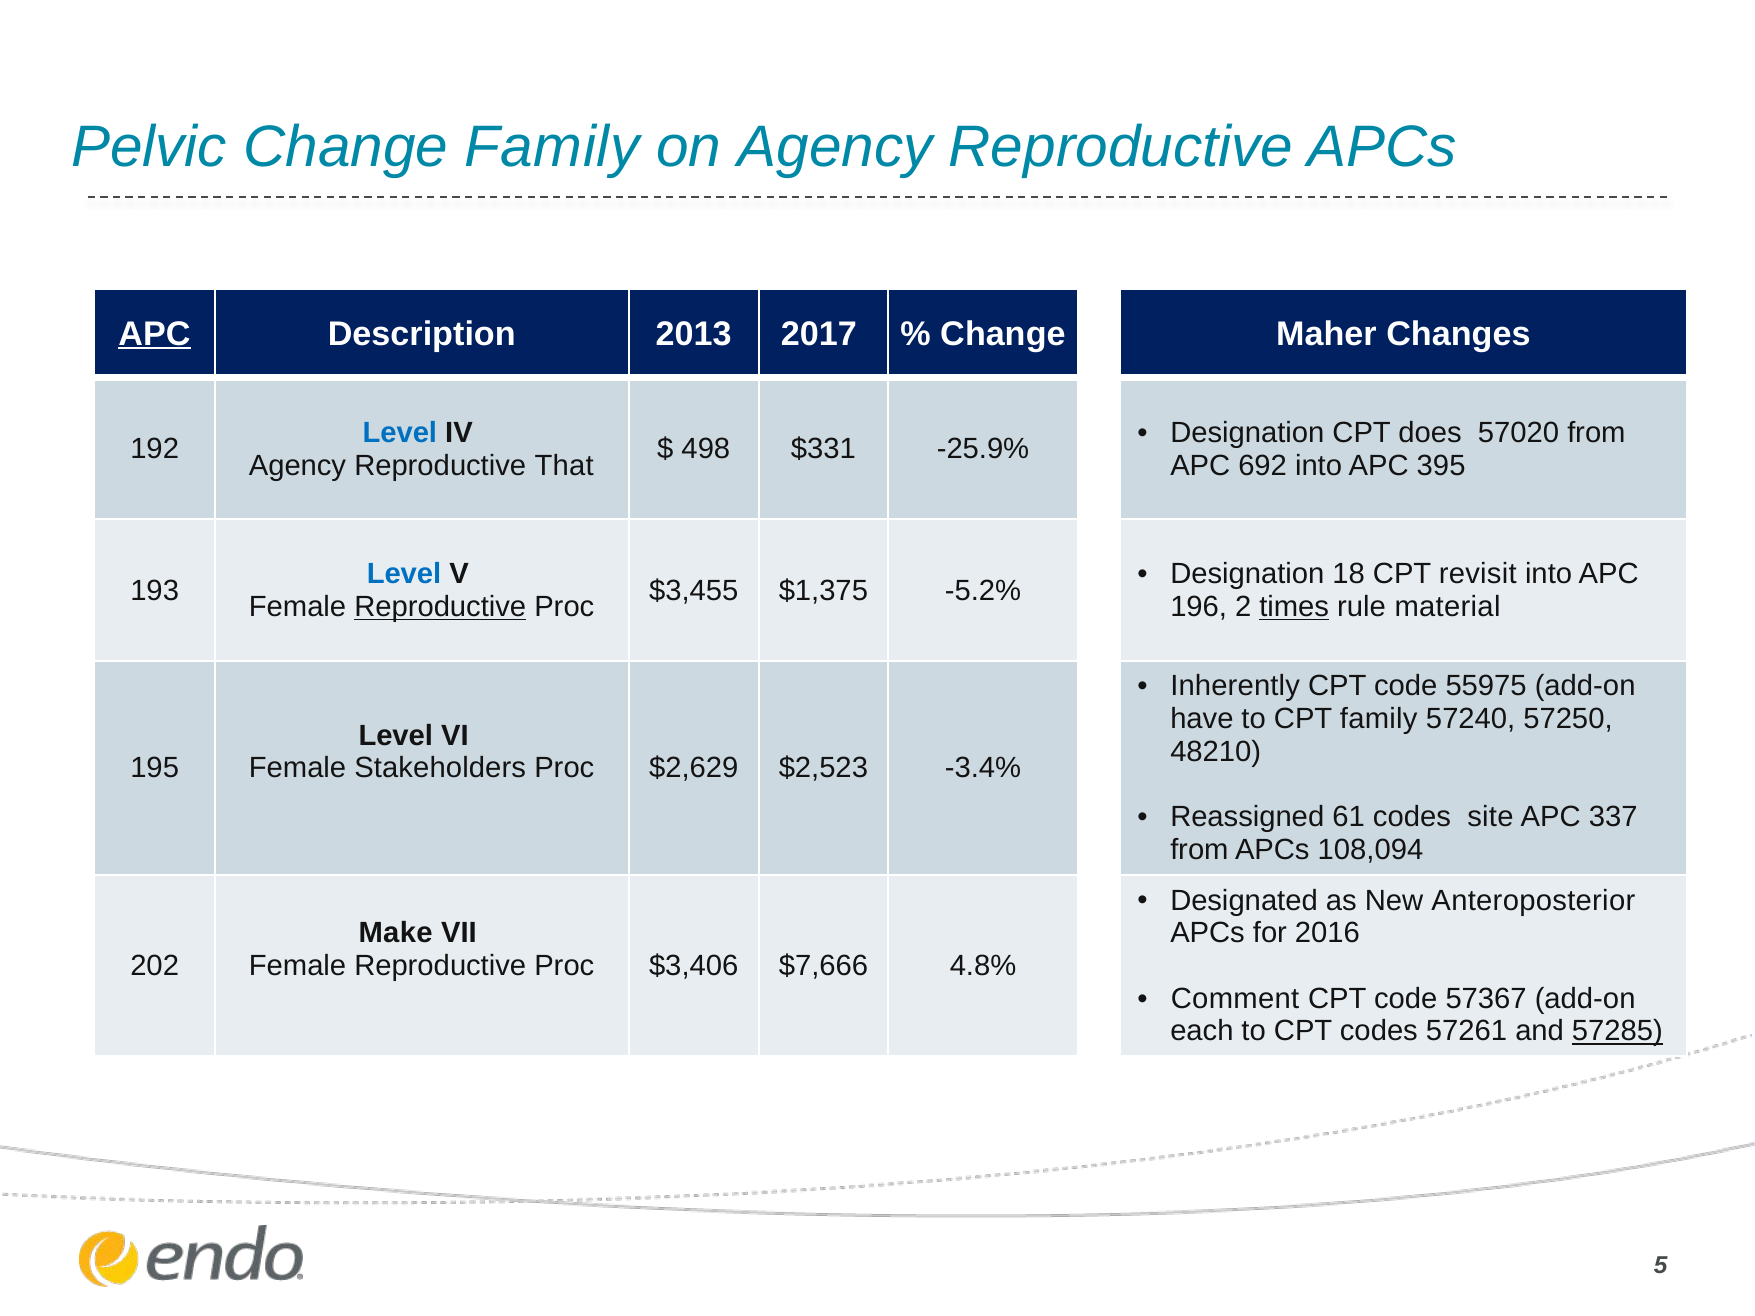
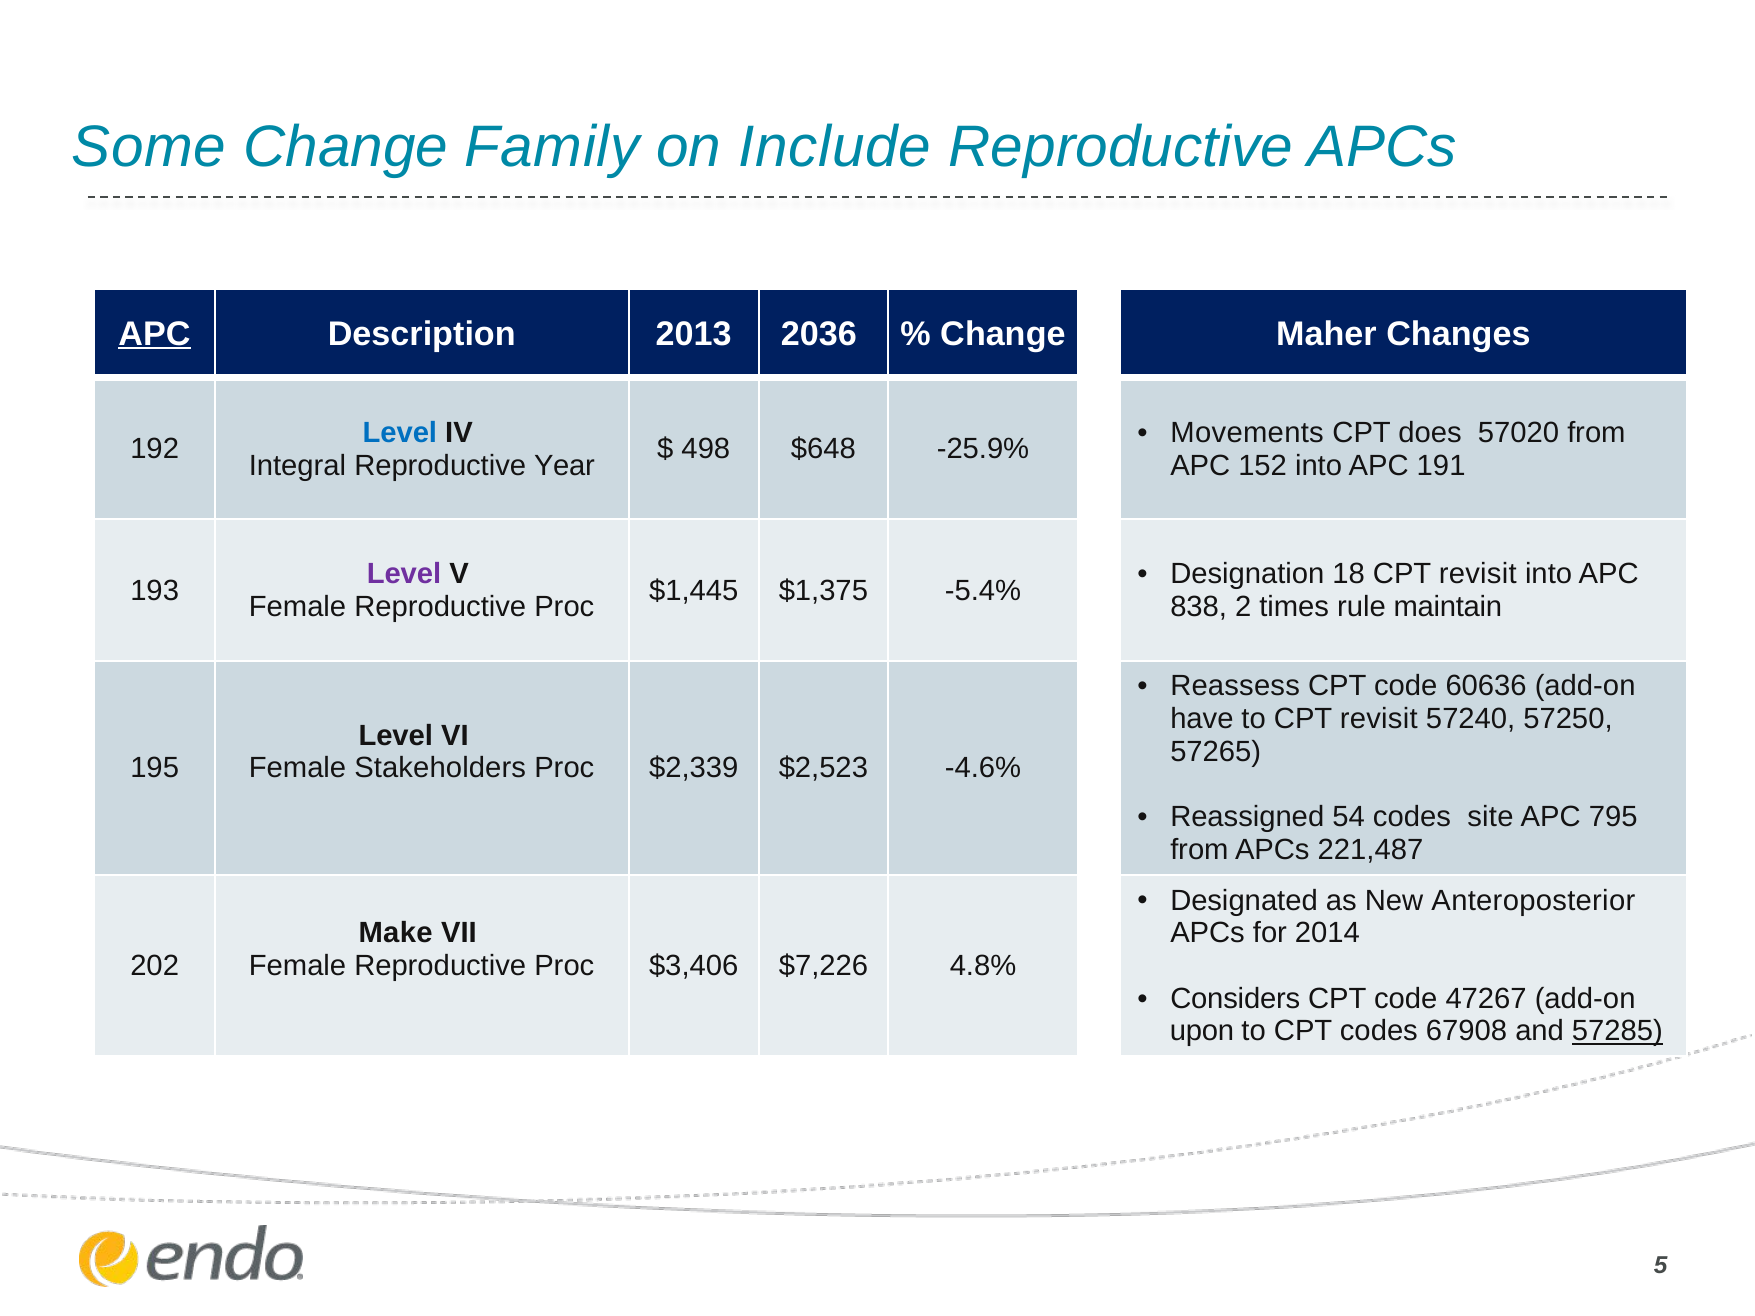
Pelvic: Pelvic -> Some
on Agency: Agency -> Include
2017: 2017 -> 2036
Designation at (1247, 433): Designation -> Movements
$331: $331 -> $648
Agency at (297, 465): Agency -> Integral
That: That -> Year
692: 692 -> 152
395: 395 -> 191
Level at (404, 574) colour: blue -> purple
$3,455: $3,455 -> $1,445
-5.2%: -5.2% -> -5.4%
Reproductive at (440, 607) underline: present -> none
196: 196 -> 838
times underline: present -> none
material: material -> maintain
Inherently: Inherently -> Reassess
55975: 55975 -> 60636
to CPT family: family -> revisit
48210: 48210 -> 57265
$2,629: $2,629 -> $2,339
-3.4%: -3.4% -> -4.6%
61: 61 -> 54
337: 337 -> 795
108,094: 108,094 -> 221,487
2016: 2016 -> 2014
$7,666: $7,666 -> $7,226
Comment: Comment -> Considers
57367: 57367 -> 47267
each: each -> upon
57261: 57261 -> 67908
